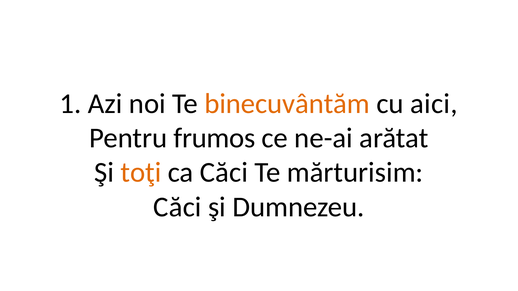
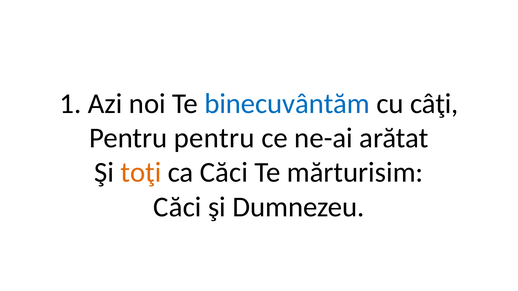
binecuvântăm colour: orange -> blue
aici: aici -> câţi
Pentru frumos: frumos -> pentru
